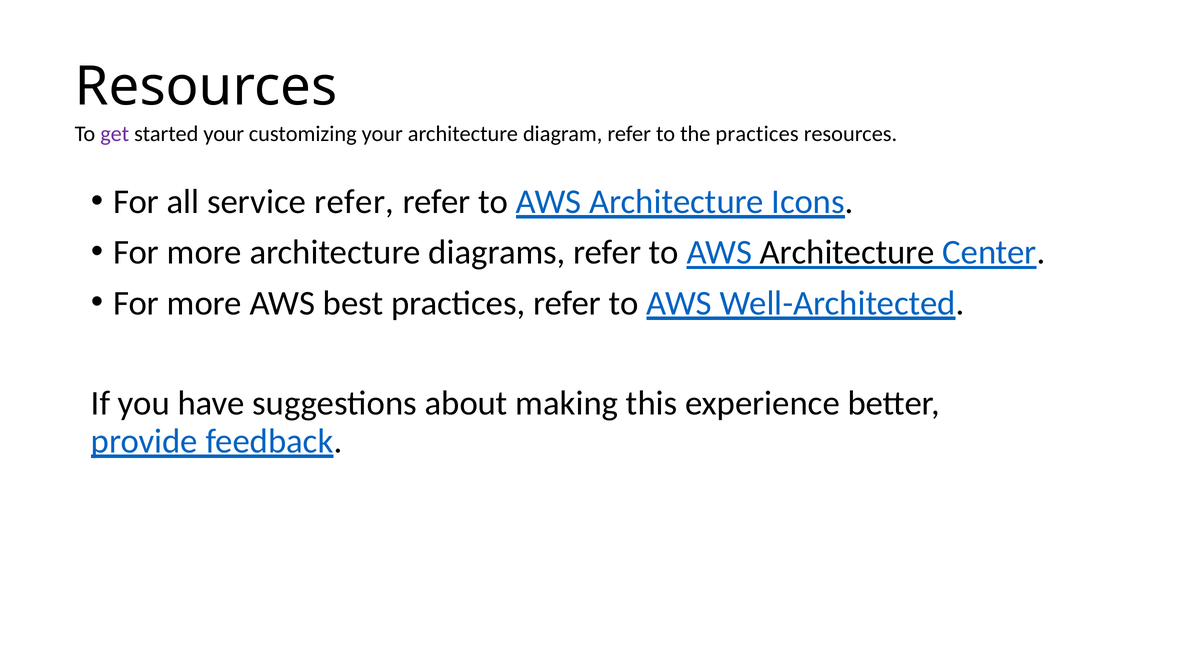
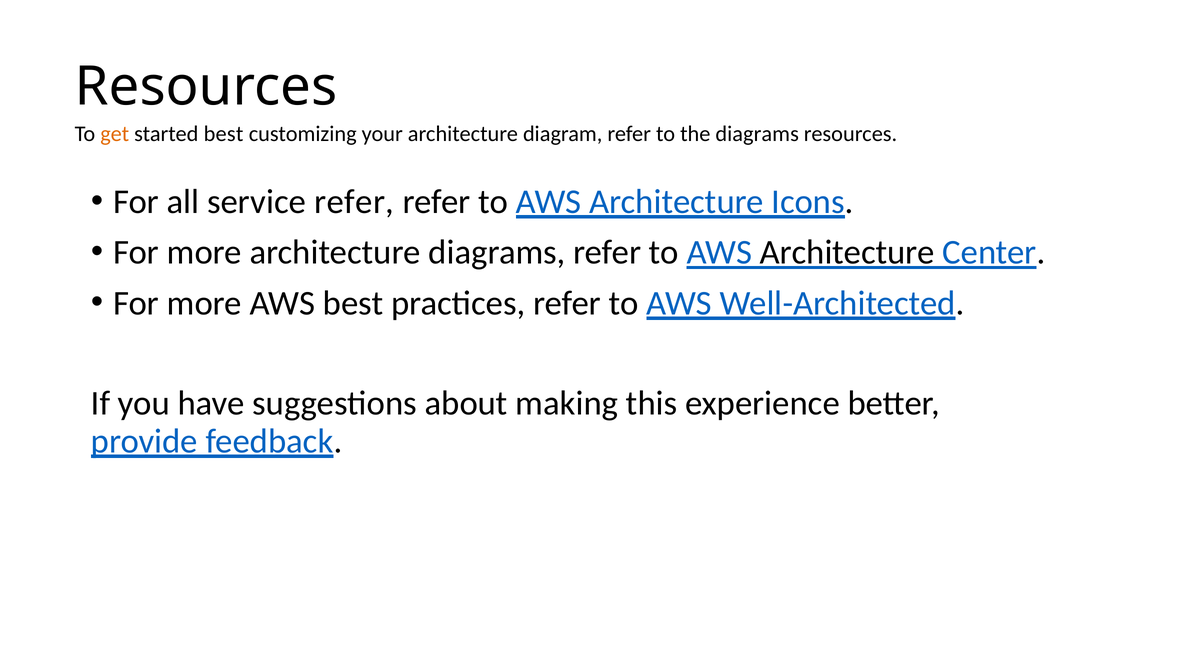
get colour: purple -> orange
started your: your -> best
the practices: practices -> diagrams
